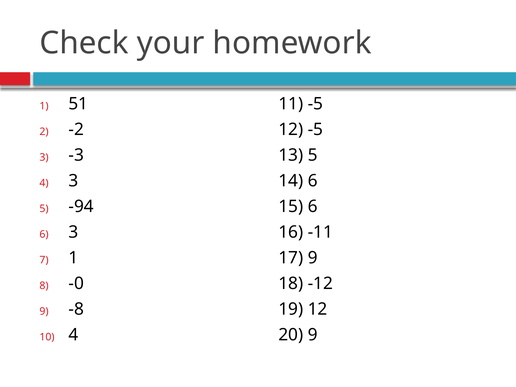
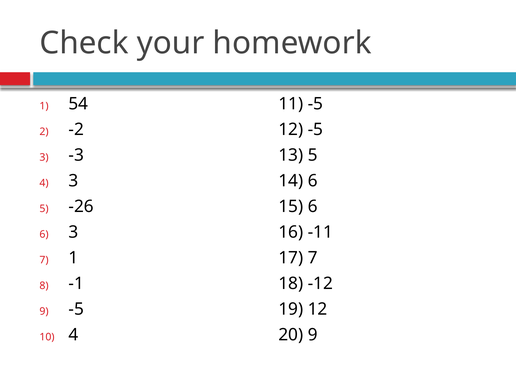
51: 51 -> 54
-94: -94 -> -26
17 9: 9 -> 7
-0: -0 -> -1
9 -8: -8 -> -5
